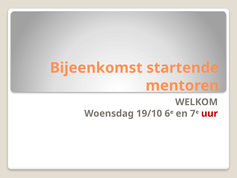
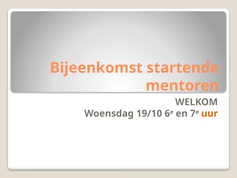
uur colour: red -> orange
